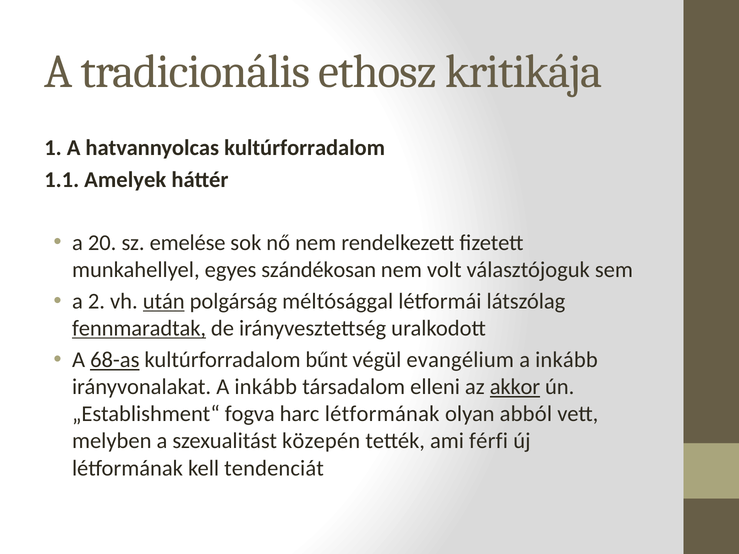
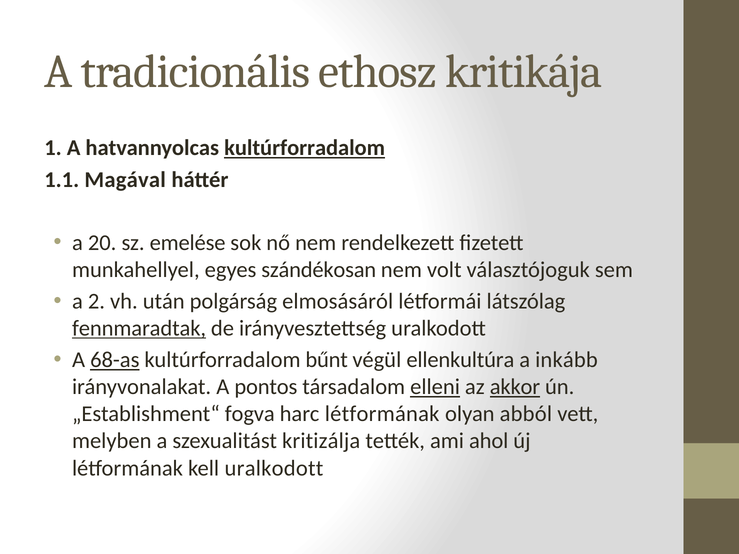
kultúrforradalom at (305, 148) underline: none -> present
Amelyek: Amelyek -> Magával
után underline: present -> none
méltósággal: méltósággal -> elmosásáról
evangélium: evangélium -> ellenkultúra
irányvonalakat A inkább: inkább -> pontos
elleni underline: none -> present
közepén: közepén -> kritizálja
férfi: férfi -> ahol
kell tendenciát: tendenciát -> uralkodott
